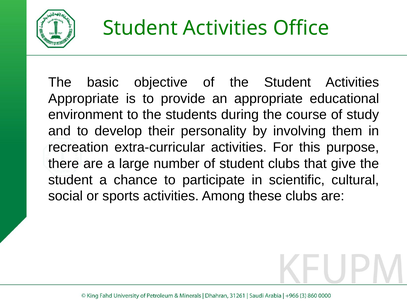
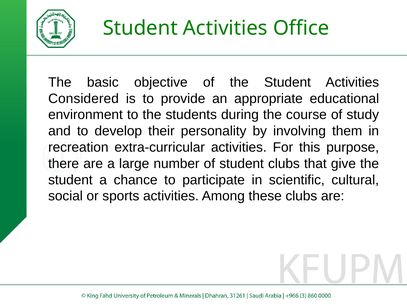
Appropriate at (84, 99): Appropriate -> Considered
